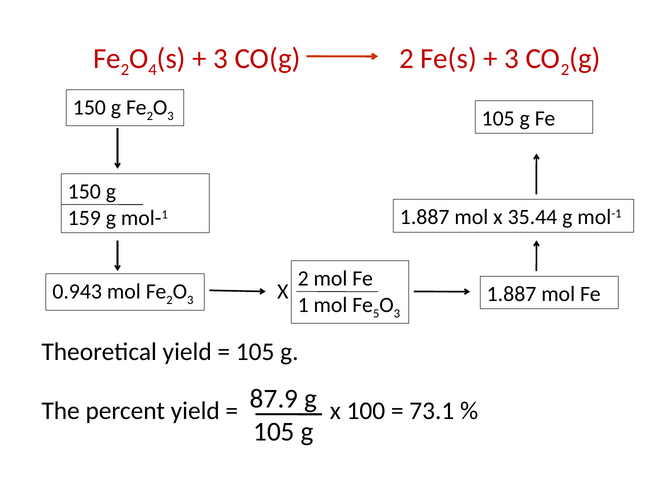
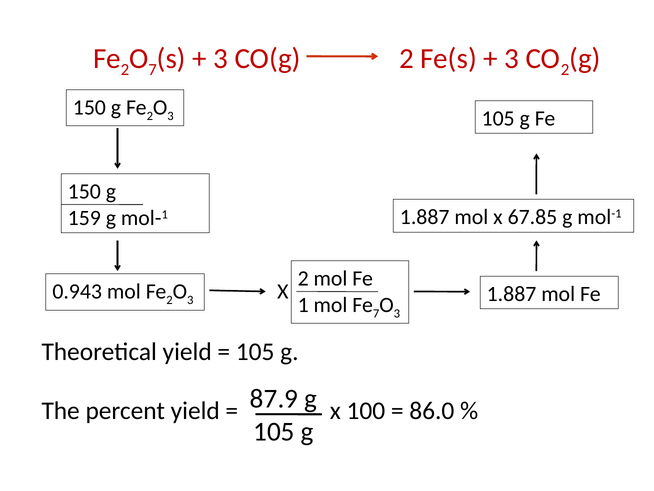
4 at (153, 70): 4 -> 7
35.44: 35.44 -> 67.85
Fe 5: 5 -> 7
73.1: 73.1 -> 86.0
